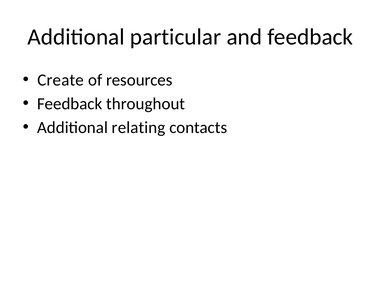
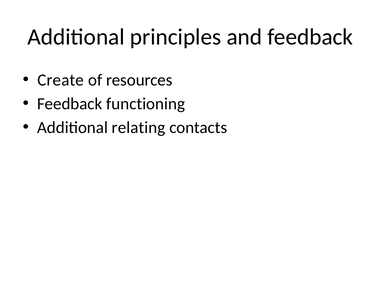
particular: particular -> principles
throughout: throughout -> functioning
